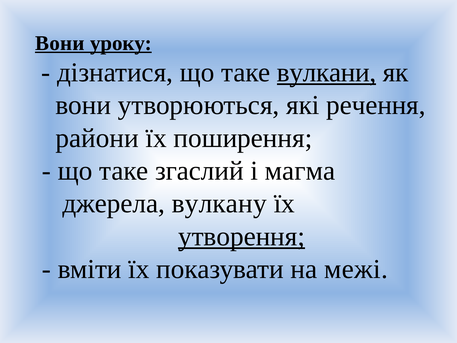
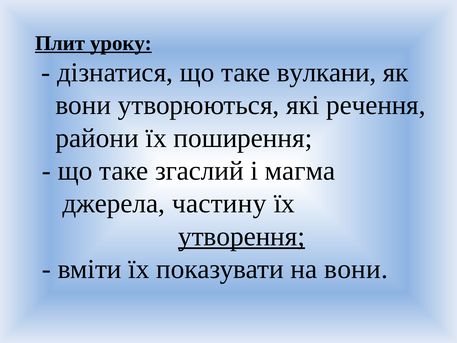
Вони at (60, 43): Вони -> Плит
вулкани underline: present -> none
вулкану: вулкану -> частину
на межі: межі -> вони
